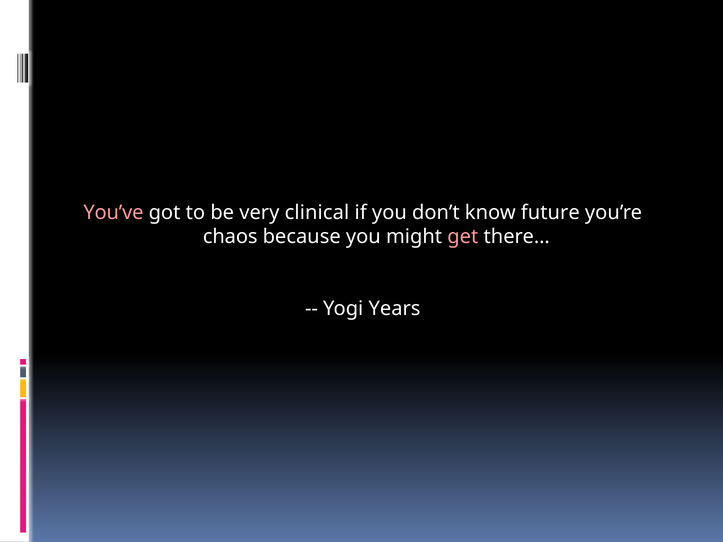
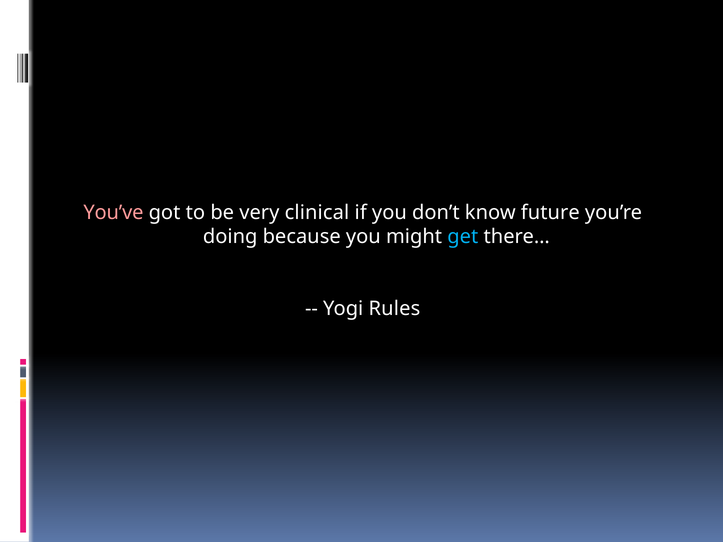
chaos: chaos -> doing
get colour: pink -> light blue
Years: Years -> Rules
